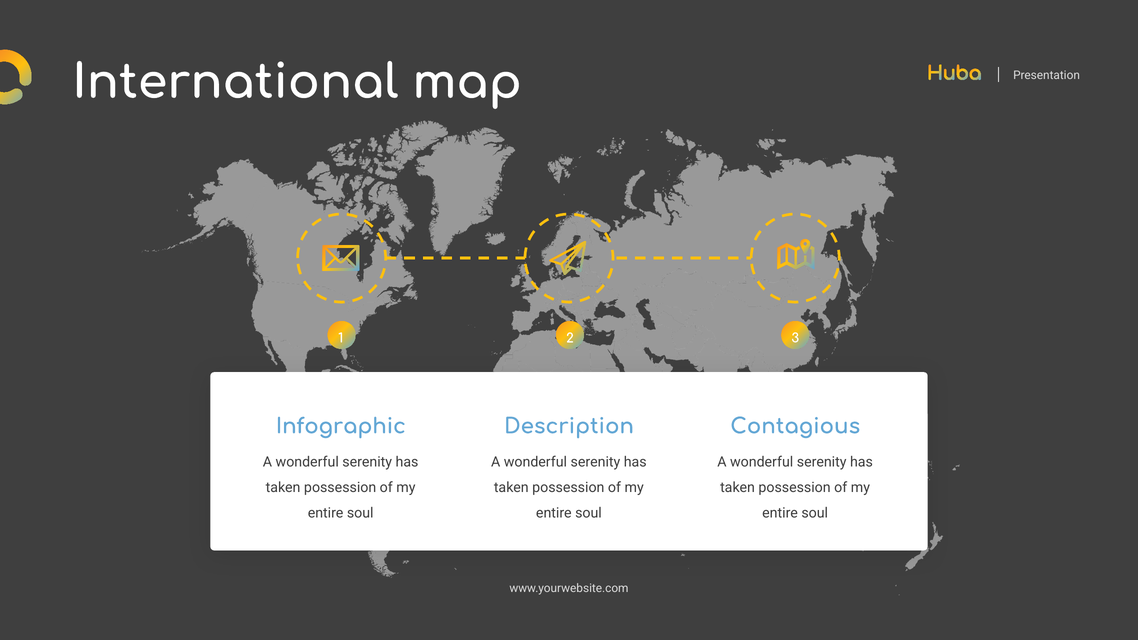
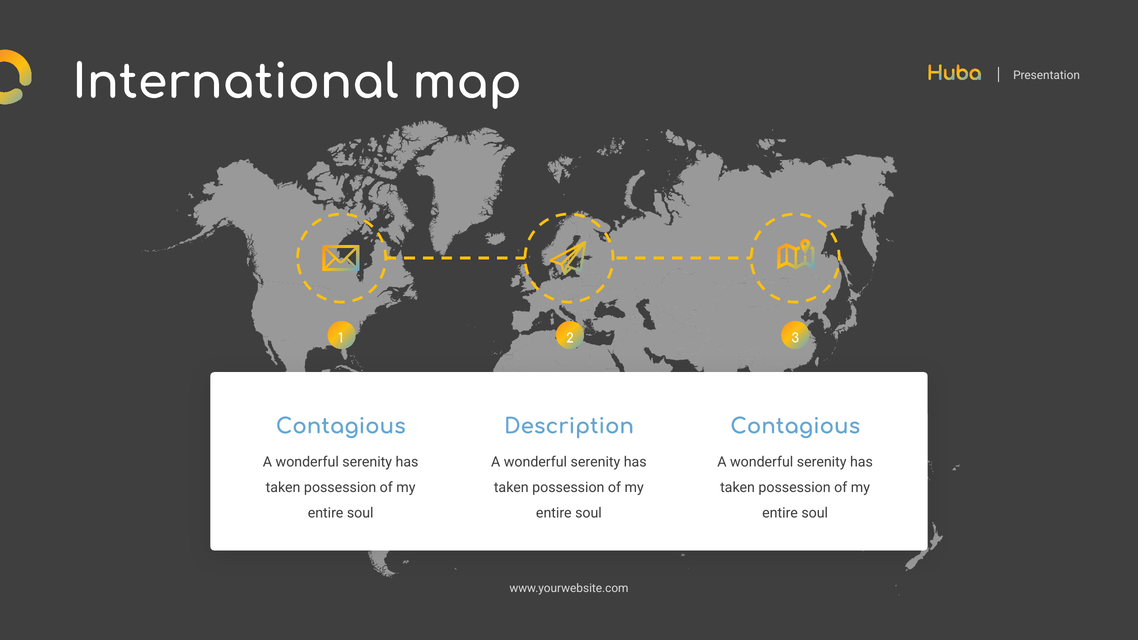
Infographic at (341, 426): Infographic -> Contagious
